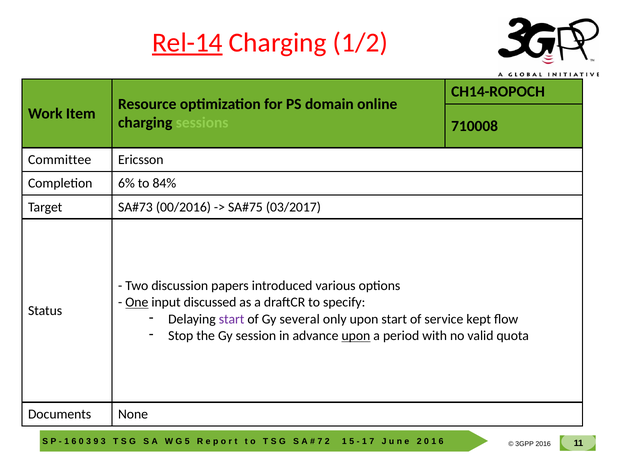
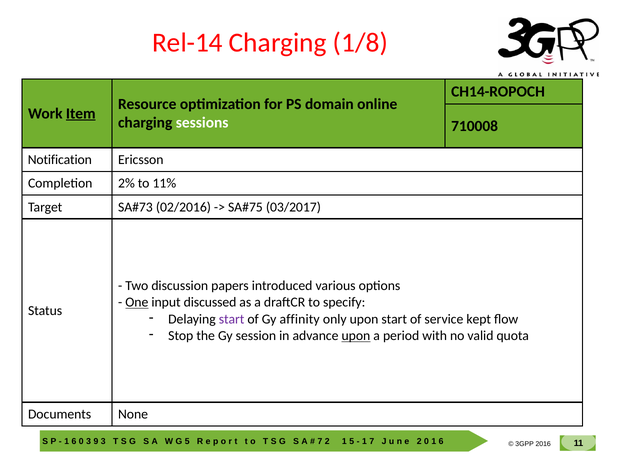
Rel-14 underline: present -> none
1/2: 1/2 -> 1/8
Item underline: none -> present
sessions colour: light green -> white
Committee: Committee -> Notification
6%: 6% -> 2%
84%: 84% -> 11%
00/2016: 00/2016 -> 02/2016
several: several -> affinity
